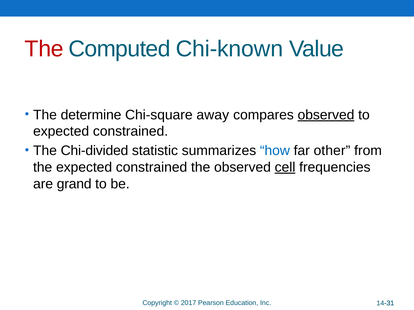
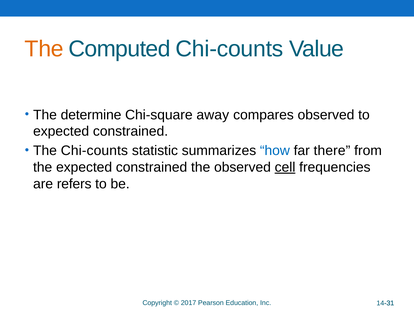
The at (44, 49) colour: red -> orange
Computed Chi-known: Chi-known -> Chi-counts
observed at (326, 115) underline: present -> none
The Chi-divided: Chi-divided -> Chi-counts
other: other -> there
grand: grand -> refers
